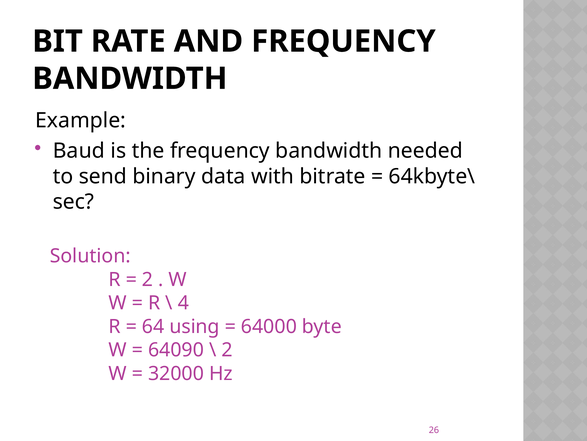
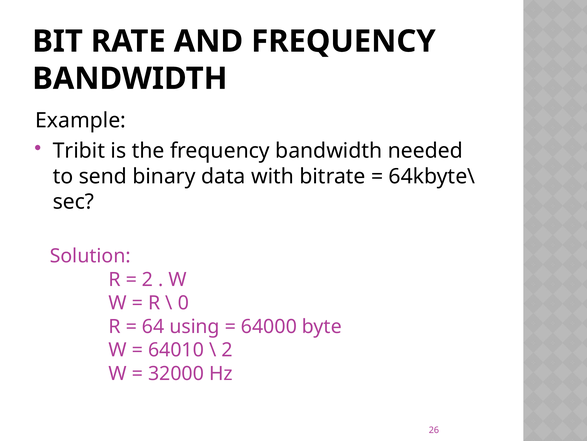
Baud: Baud -> Tribit
4: 4 -> 0
64090: 64090 -> 64010
